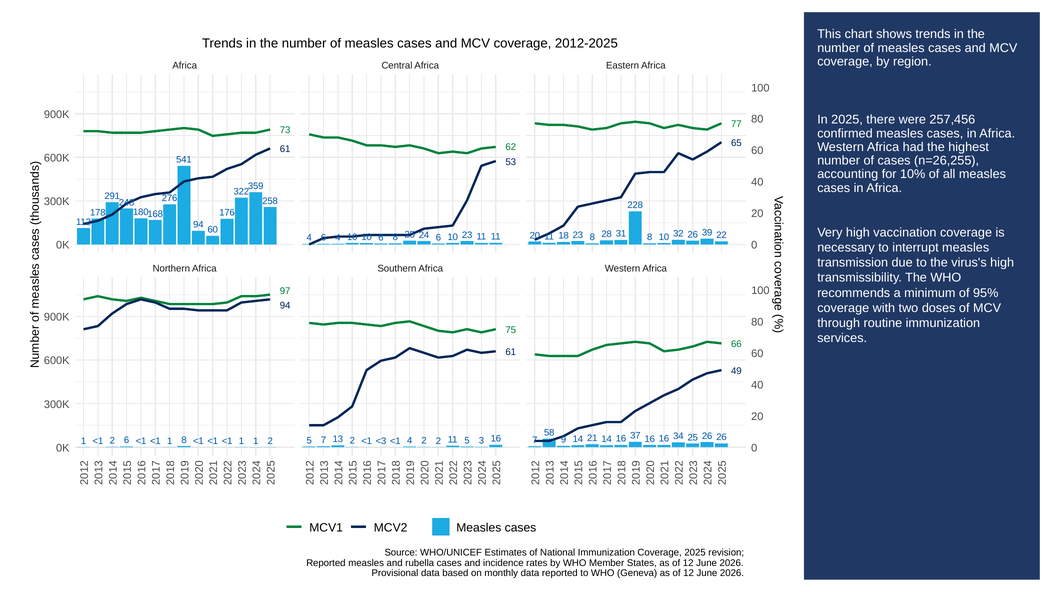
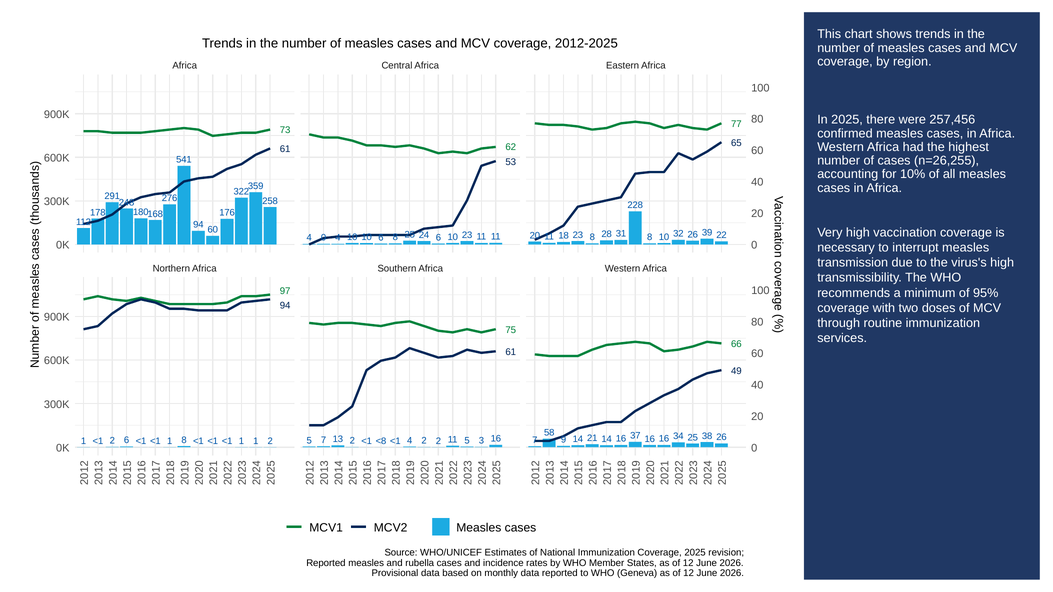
4 6: 6 -> 0
25 26: 26 -> 38
<3: <3 -> <8
